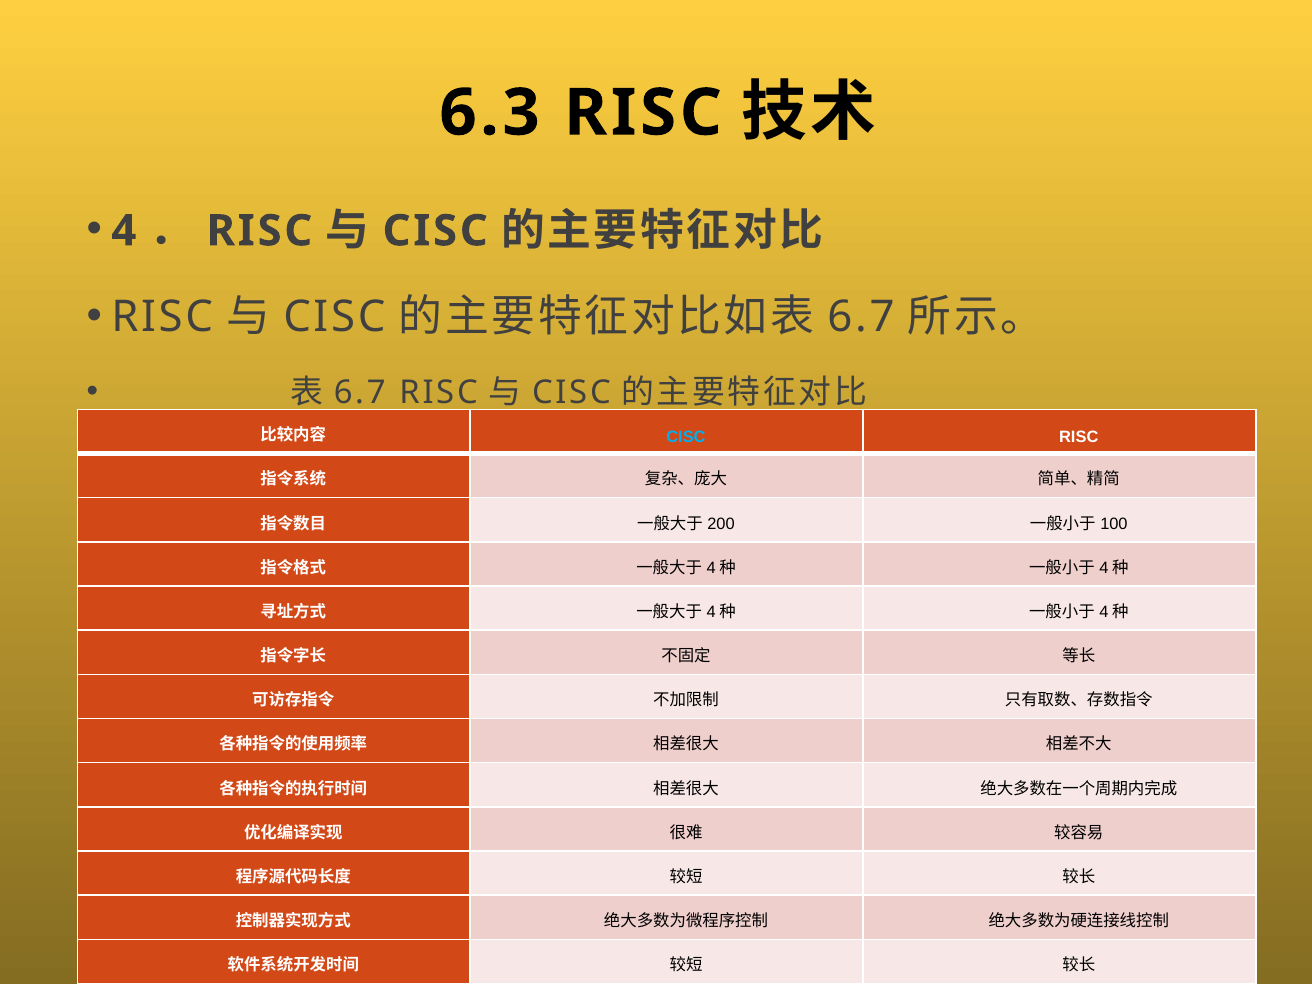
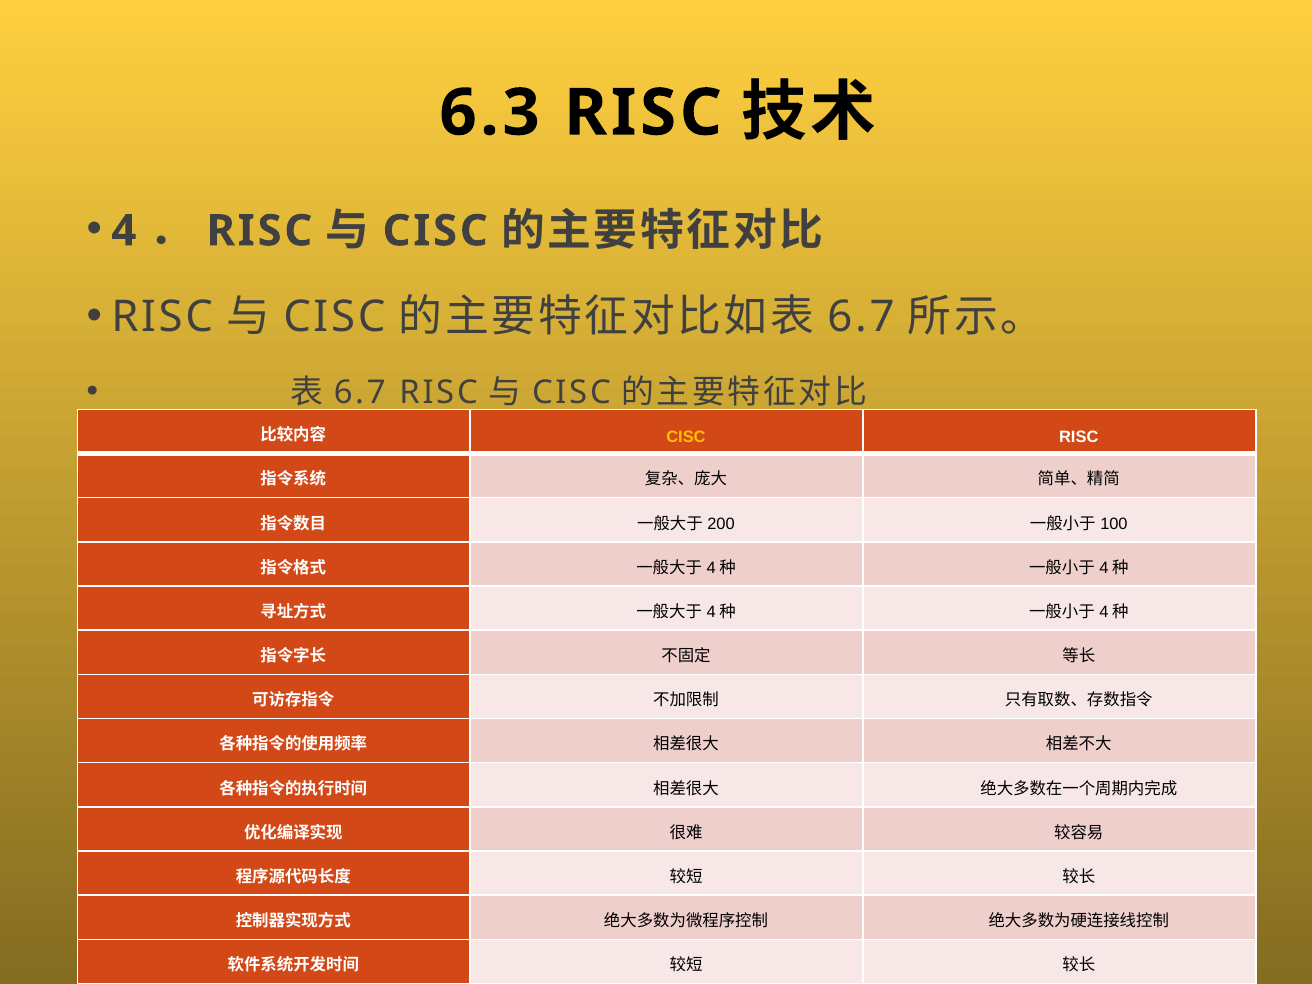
CISC at (686, 437) colour: light blue -> yellow
